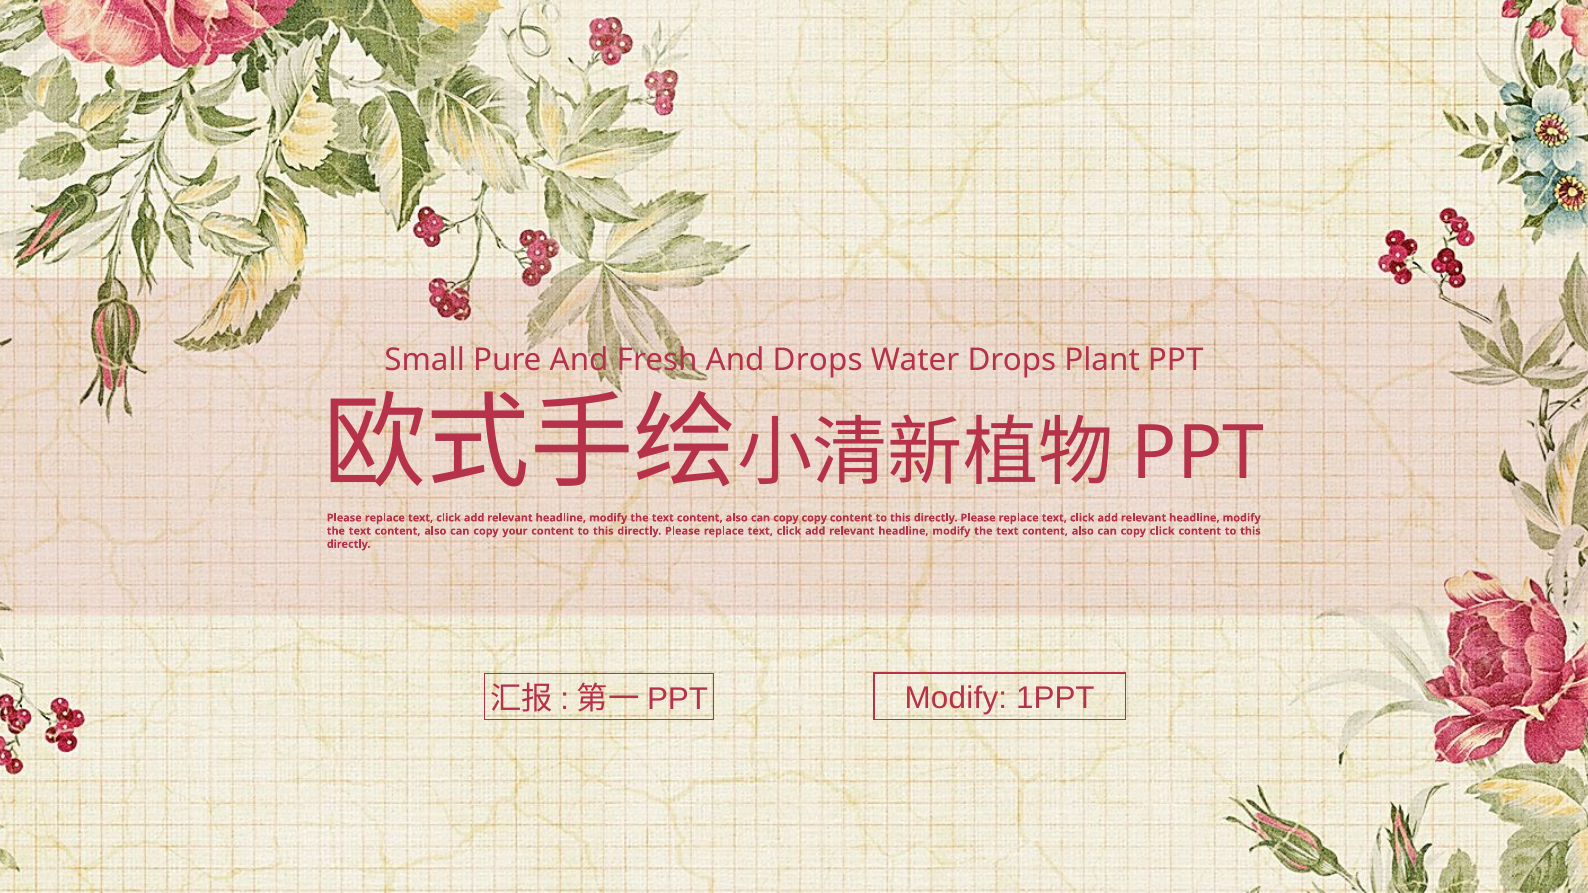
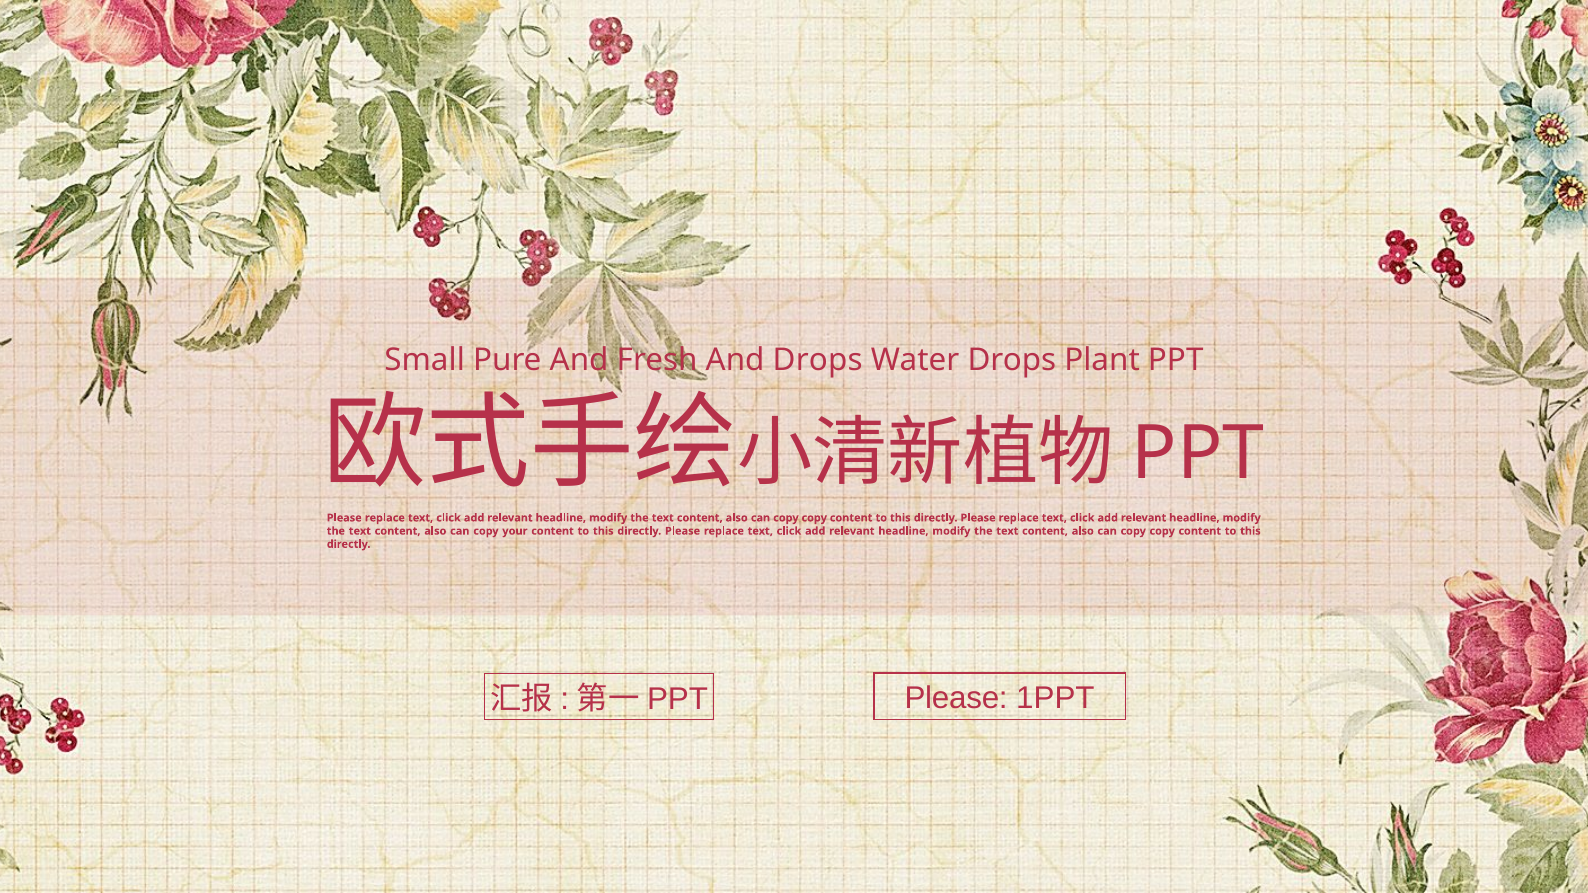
click at (1162, 531): click -> copy
Modify at (956, 699): Modify -> Please
